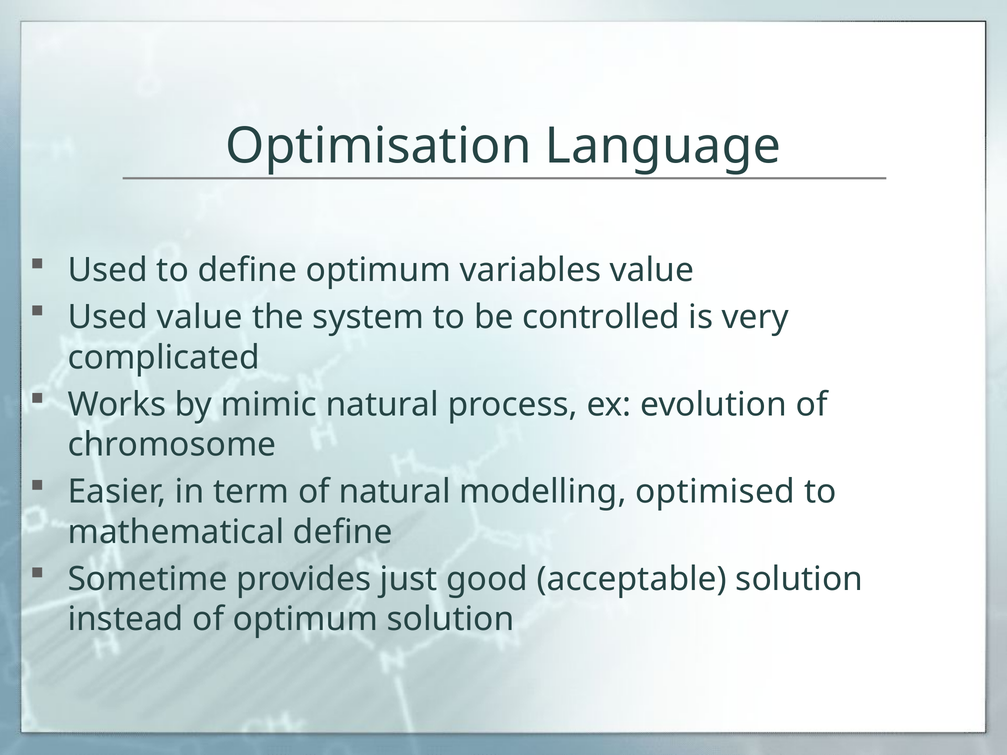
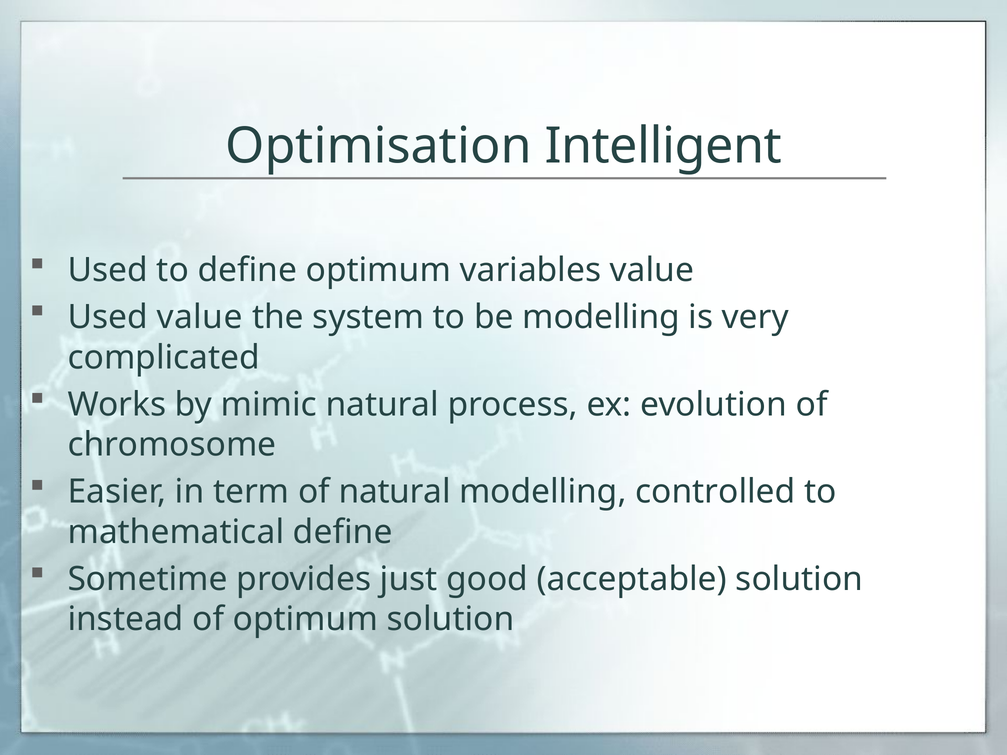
Language: Language -> Intelligent
be controlled: controlled -> modelling
optimised: optimised -> controlled
